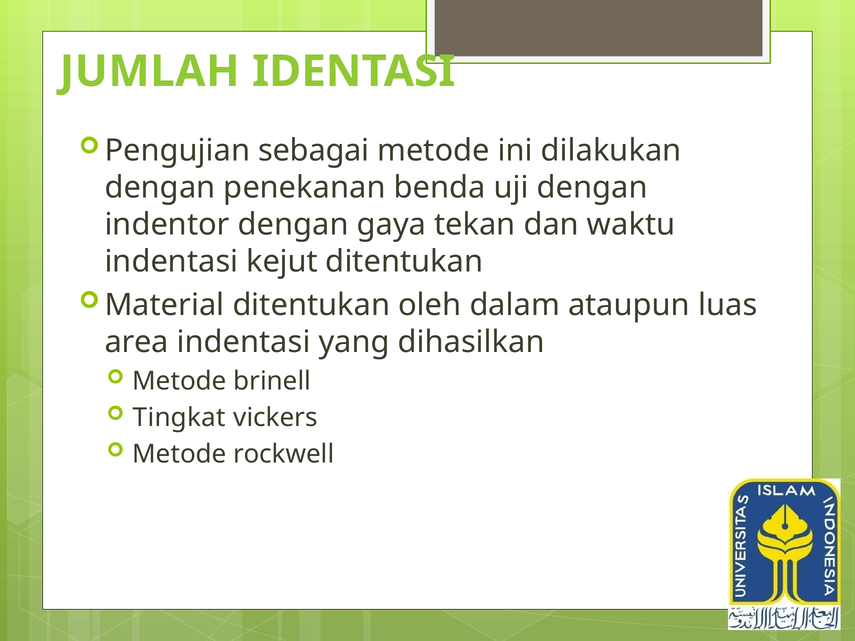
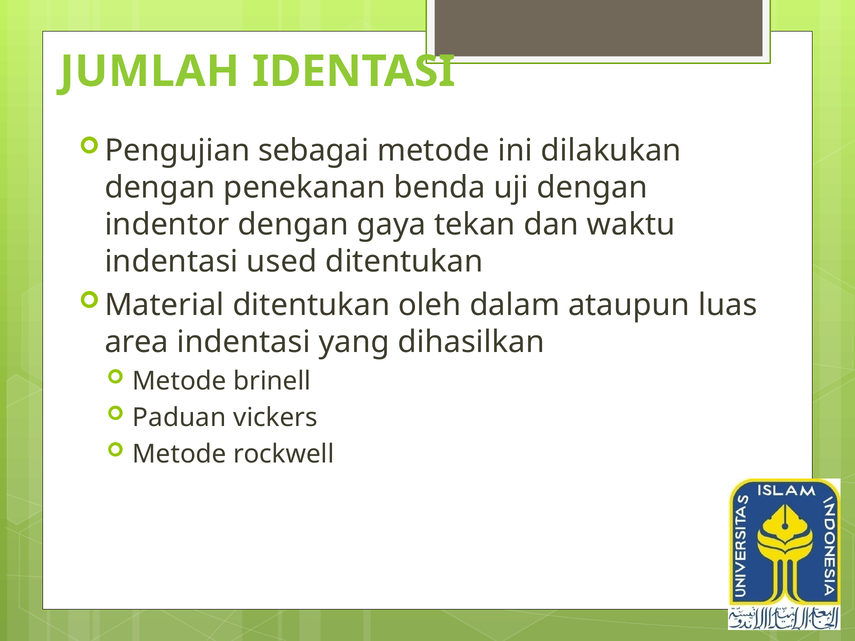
kejut: kejut -> used
Tingkat: Tingkat -> Paduan
